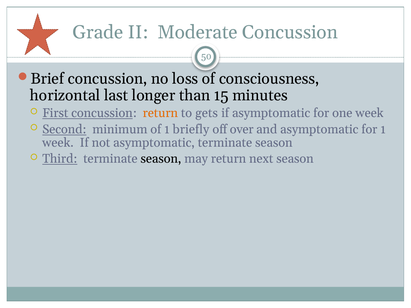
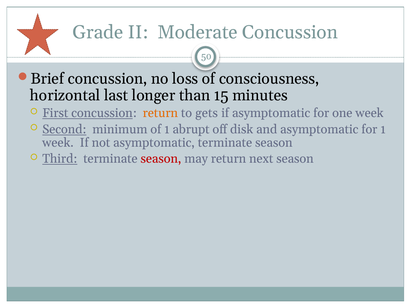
briefly: briefly -> abrupt
over: over -> disk
season at (161, 159) colour: black -> red
